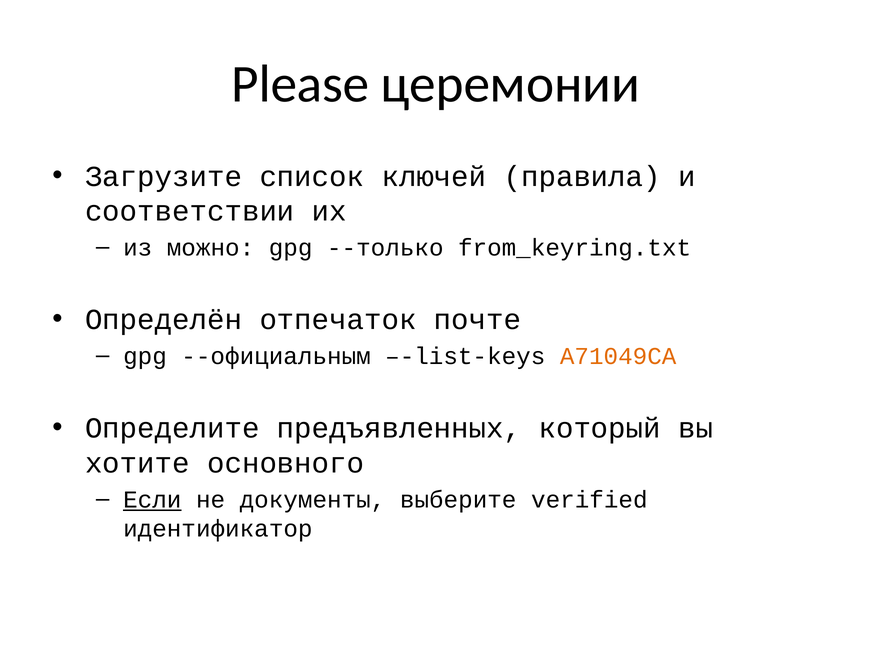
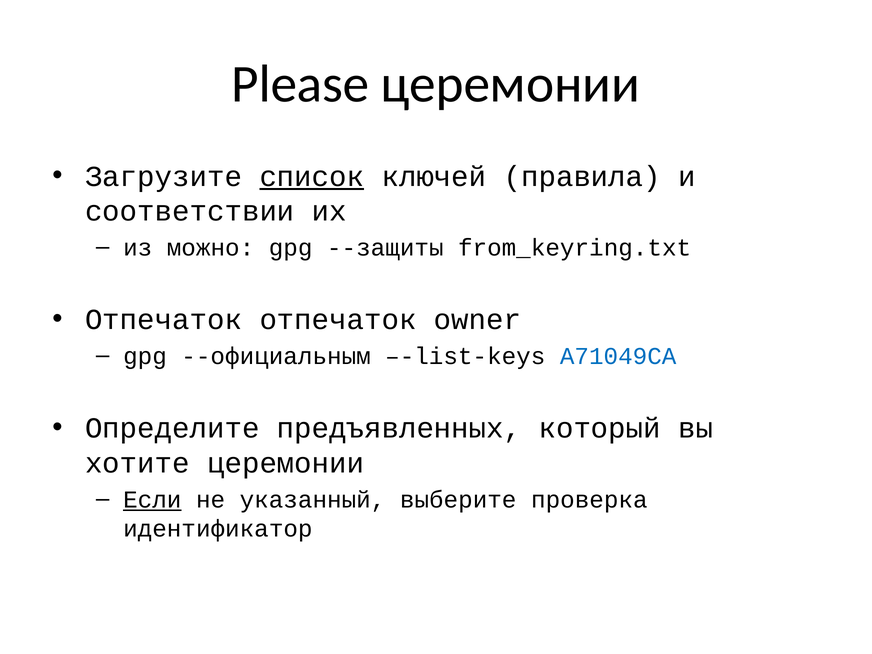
список underline: none -> present
--только: --только -> --защиты
Определён at (164, 320): Определён -> Отпечаток
почте: почте -> owner
A71049CA colour: orange -> blue
хотите основного: основного -> церемонии
документы: документы -> указанный
verified: verified -> проверка
